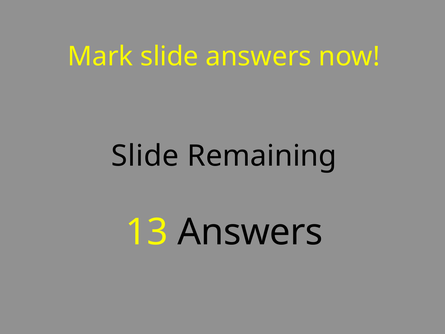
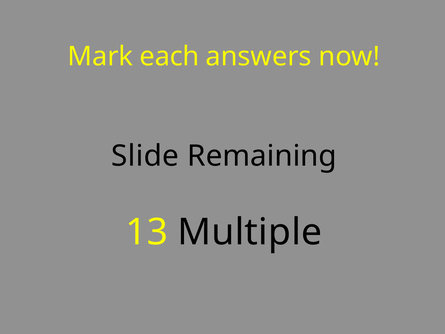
Mark slide: slide -> each
13 Answers: Answers -> Multiple
